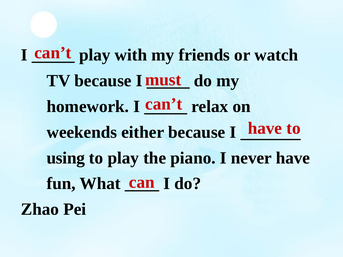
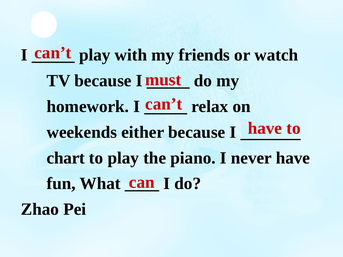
using: using -> chart
